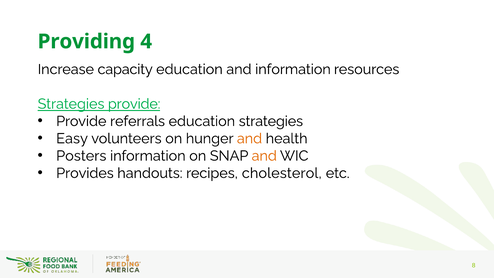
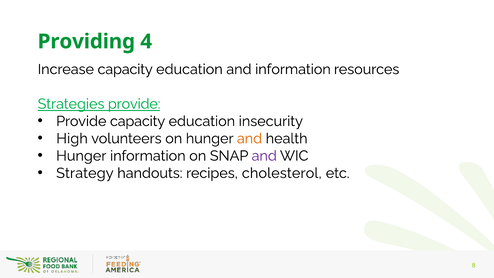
Provide referrals: referrals -> capacity
education strategies: strategies -> insecurity
Easy: Easy -> High
Posters at (81, 156): Posters -> Hunger
and at (264, 156) colour: orange -> purple
Provides: Provides -> Strategy
